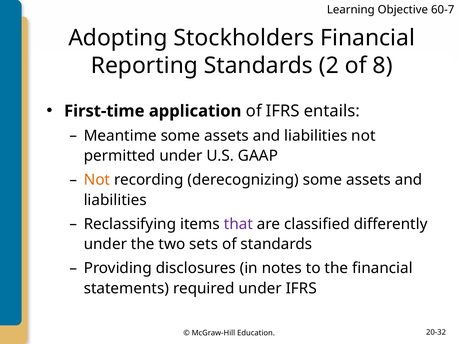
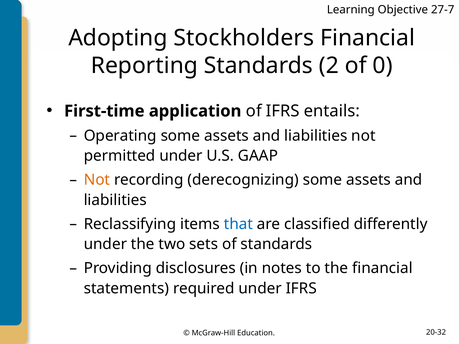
60-7: 60-7 -> 27-7
8: 8 -> 0
Meantime: Meantime -> Operating
that colour: purple -> blue
